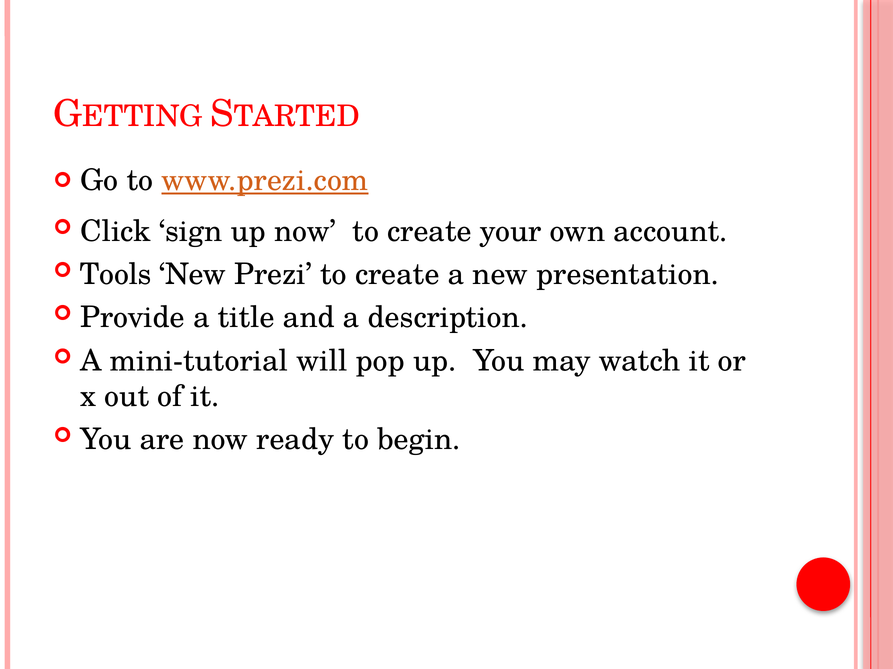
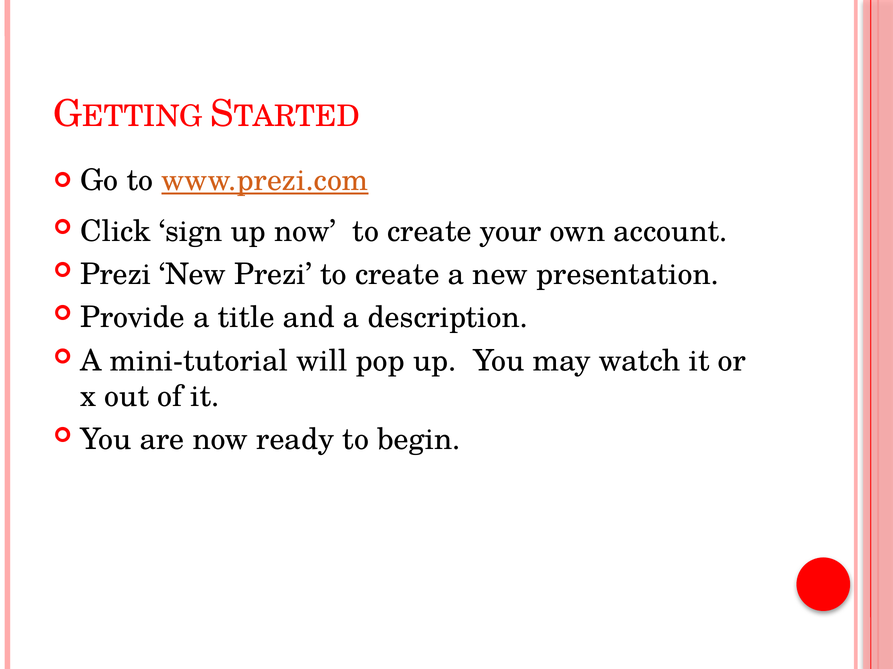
Tools at (116, 275): Tools -> Prezi
